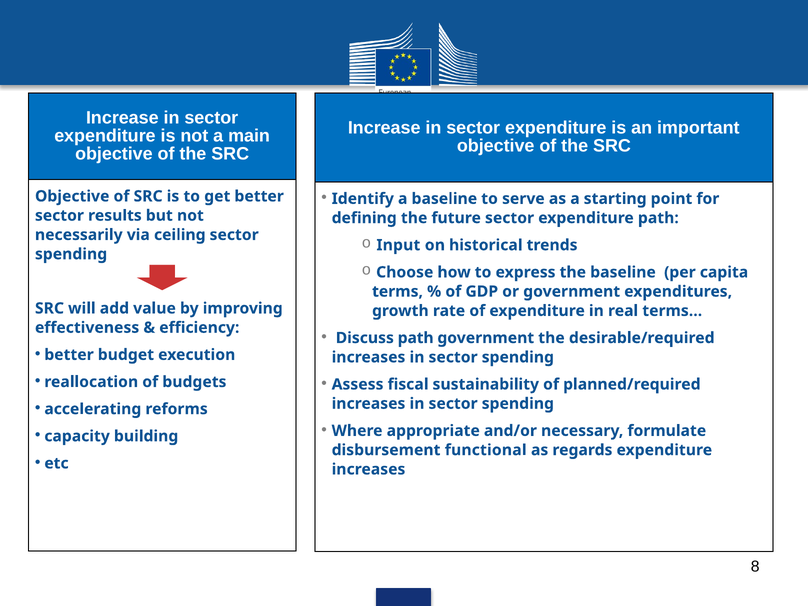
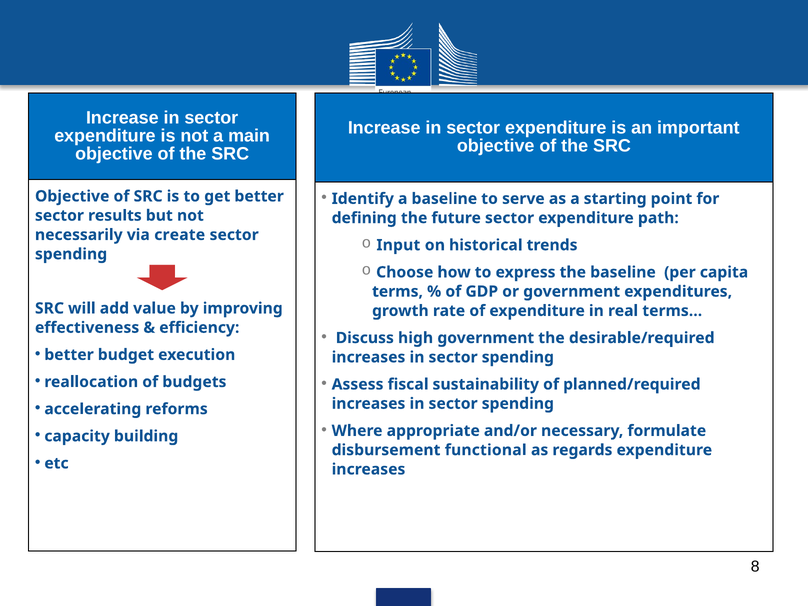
ceiling: ceiling -> create
Discuss path: path -> high
